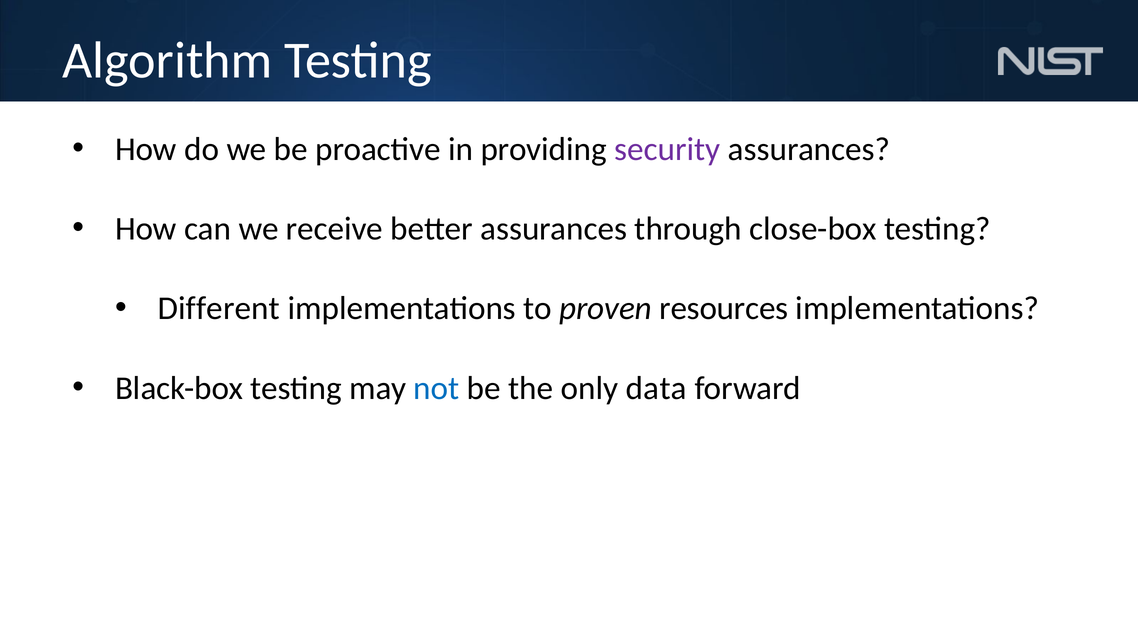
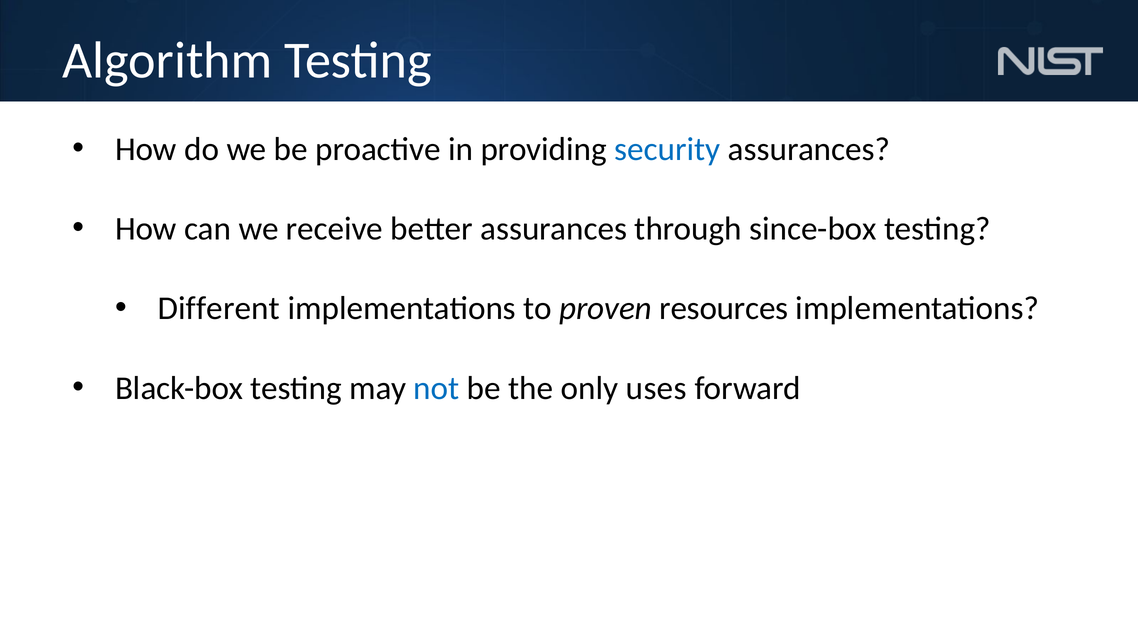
security colour: purple -> blue
close-box: close-box -> since-box
data: data -> uses
